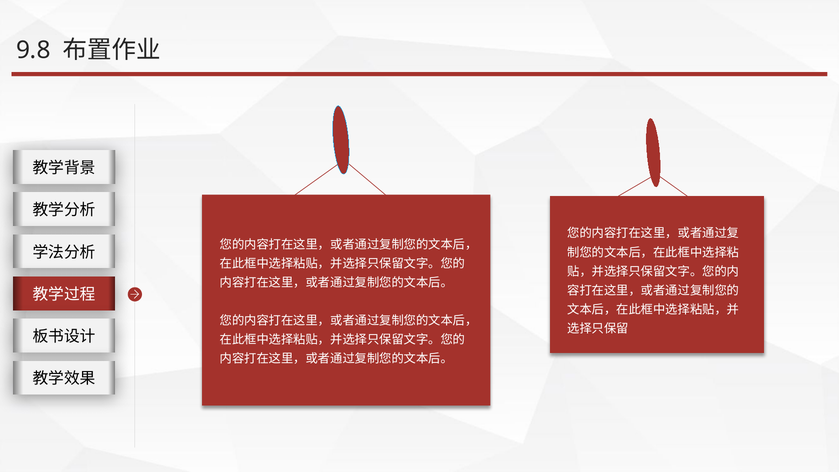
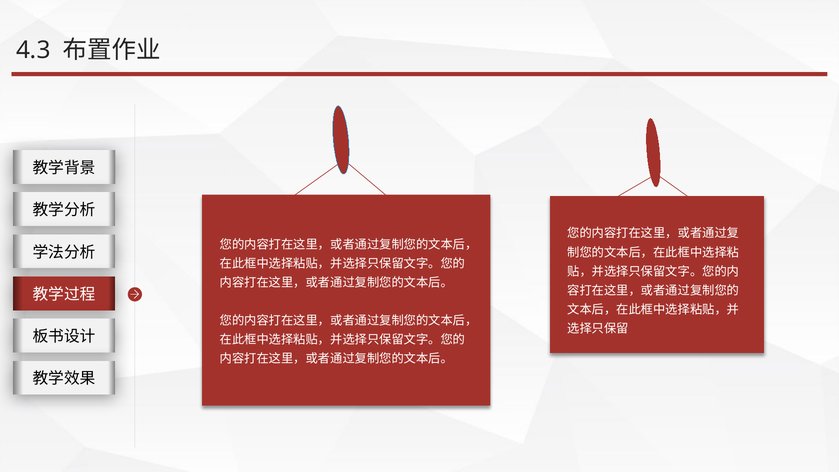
9.8: 9.8 -> 4.3
